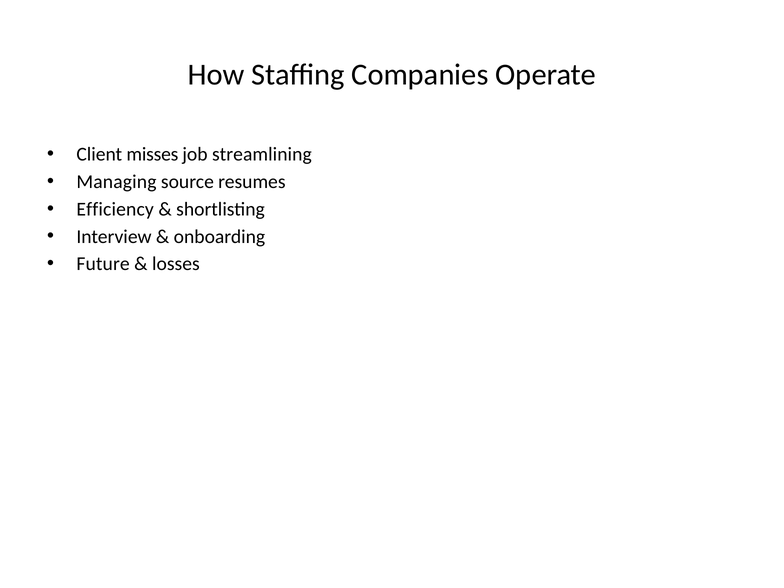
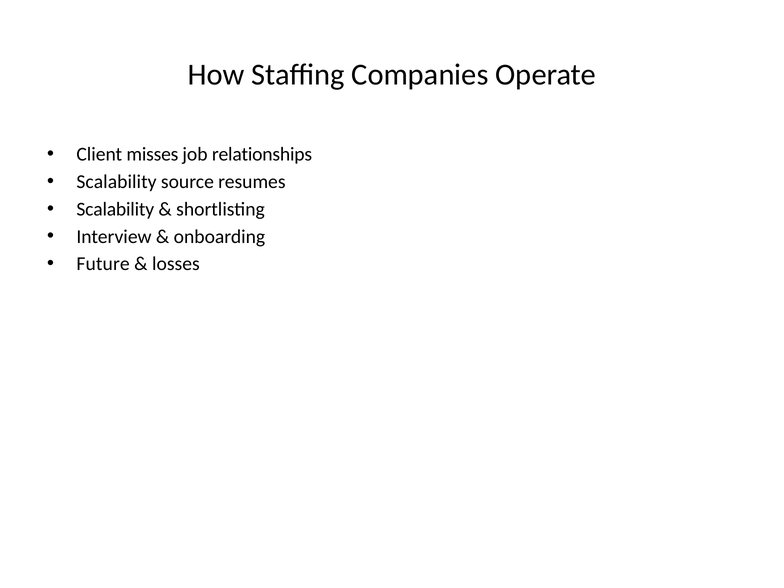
streamlining: streamlining -> relationships
Managing at (116, 182): Managing -> Scalability
Efficiency at (115, 209): Efficiency -> Scalability
